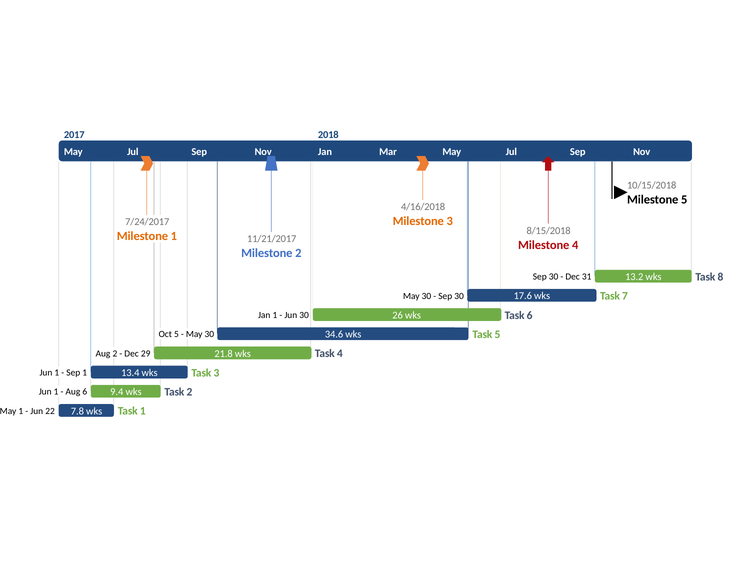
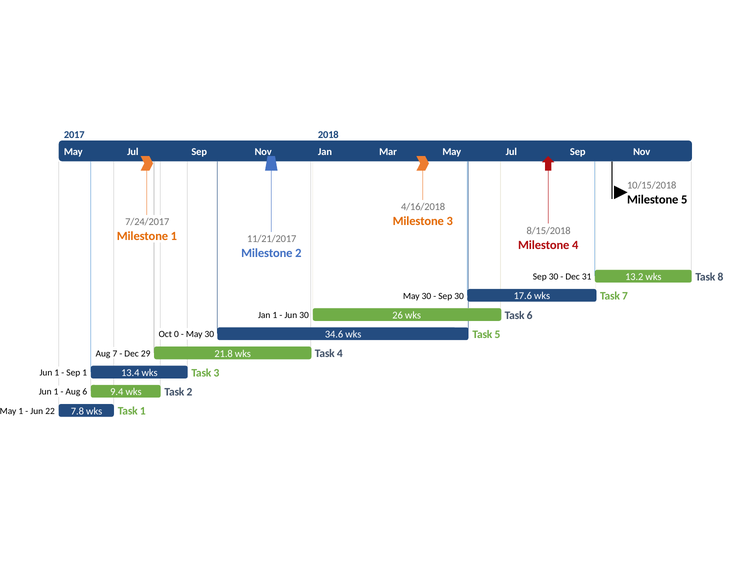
Oct 5: 5 -> 0
Aug 2: 2 -> 7
